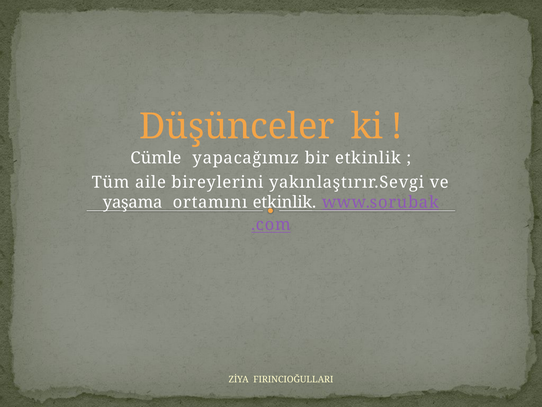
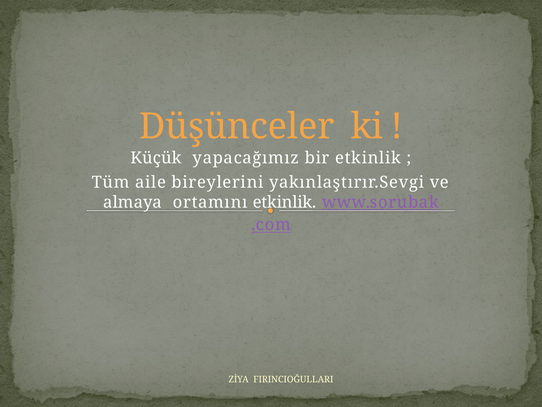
Cümle: Cümle -> Küçük
yaşama: yaşama -> almaya
